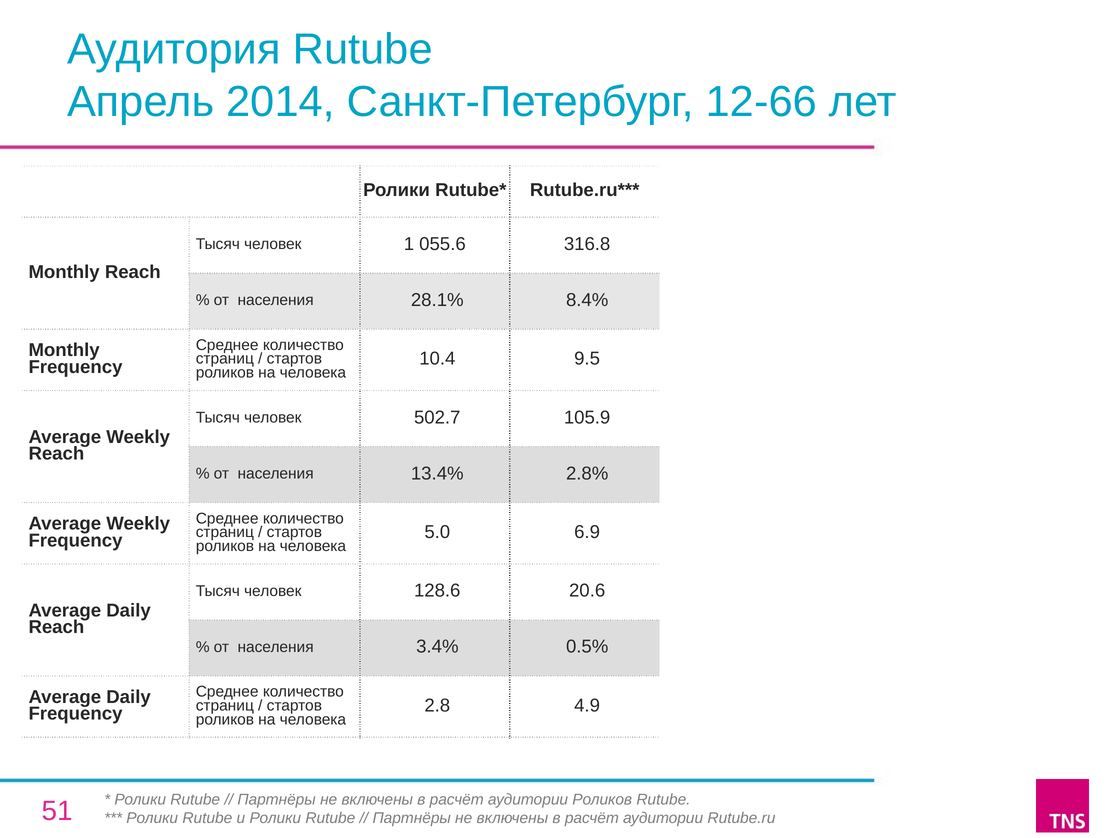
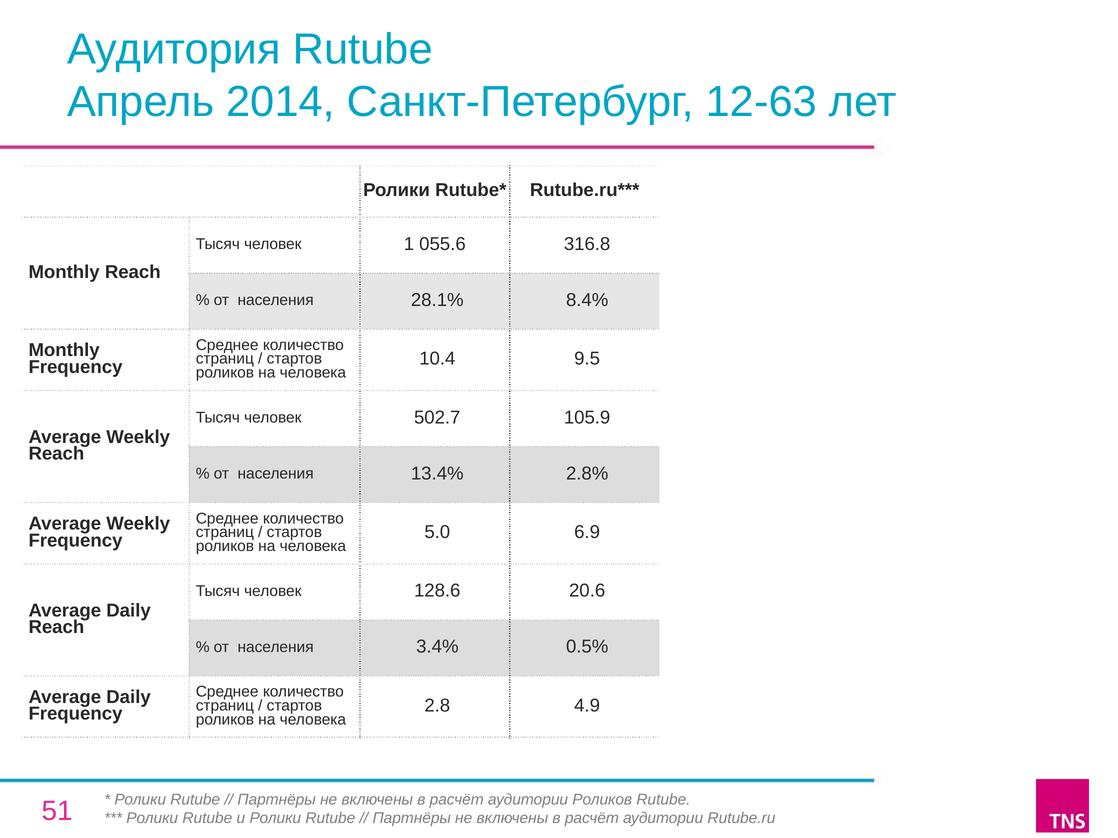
12-66: 12-66 -> 12-63
